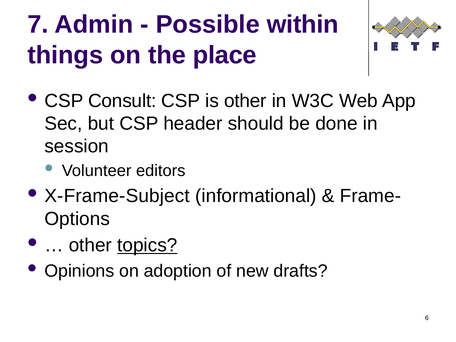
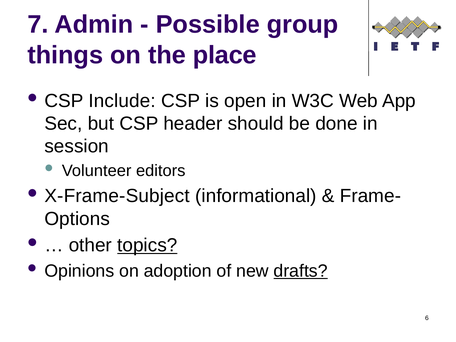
within: within -> group
Consult: Consult -> Include
is other: other -> open
drafts underline: none -> present
